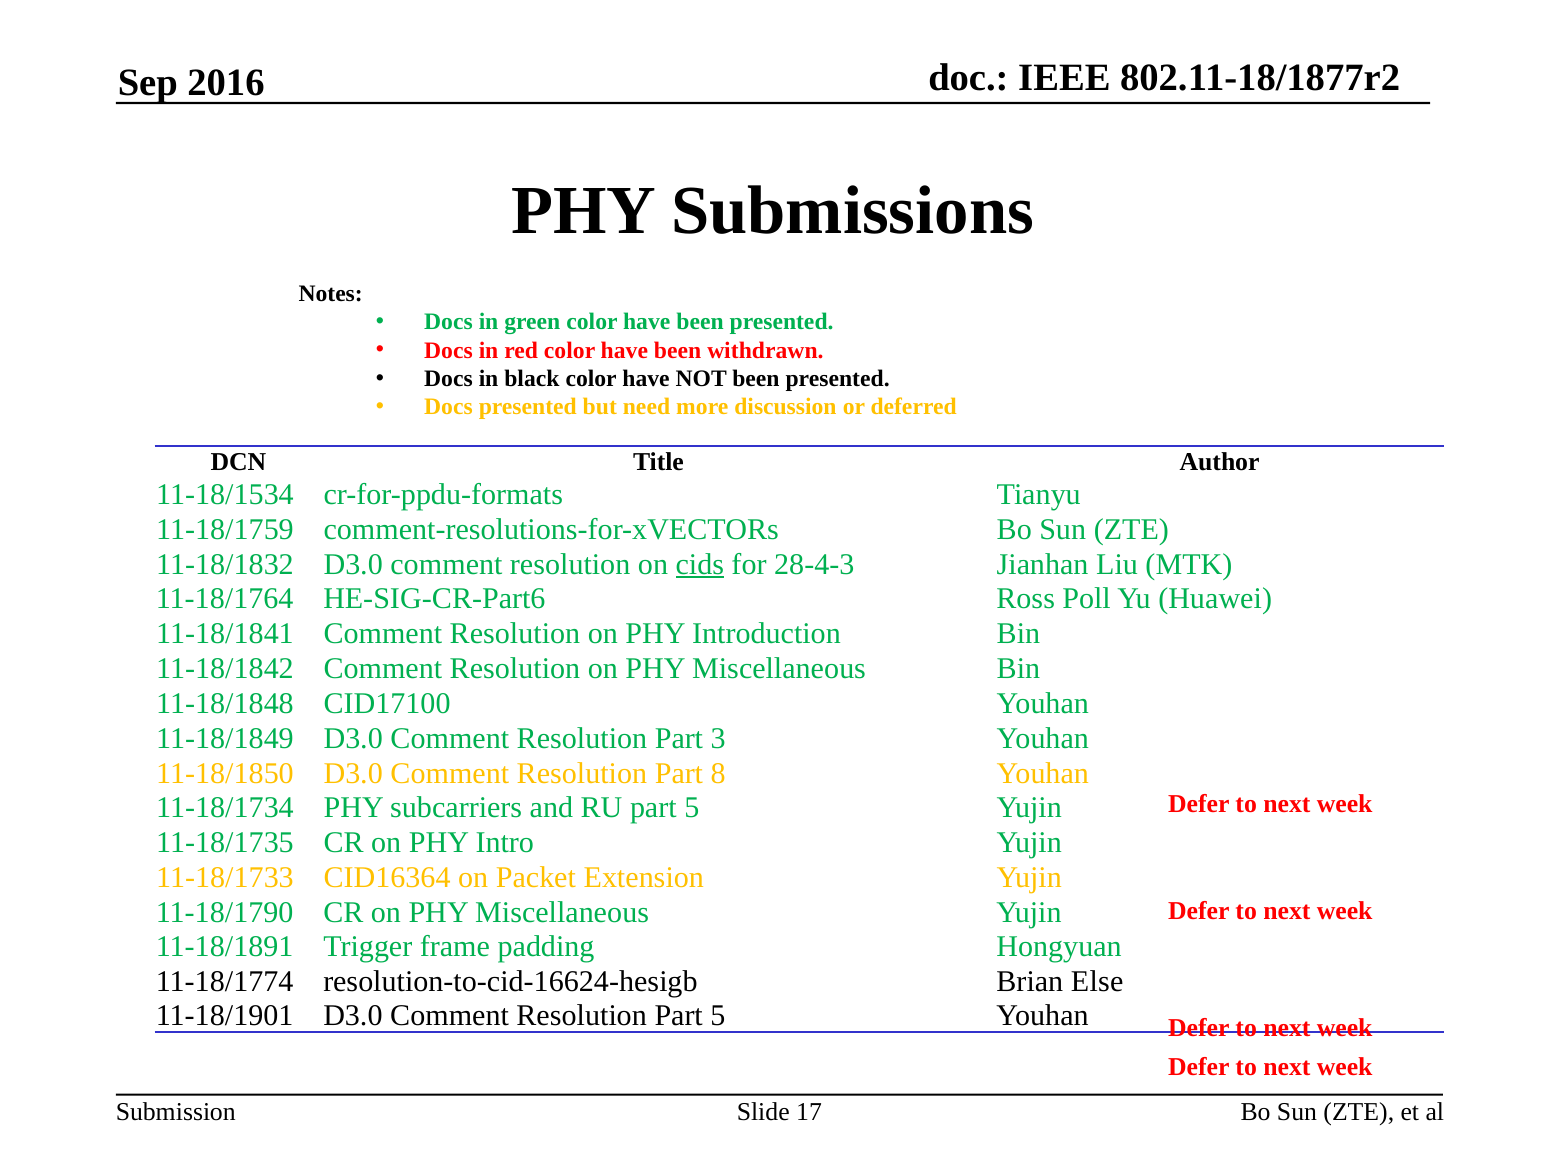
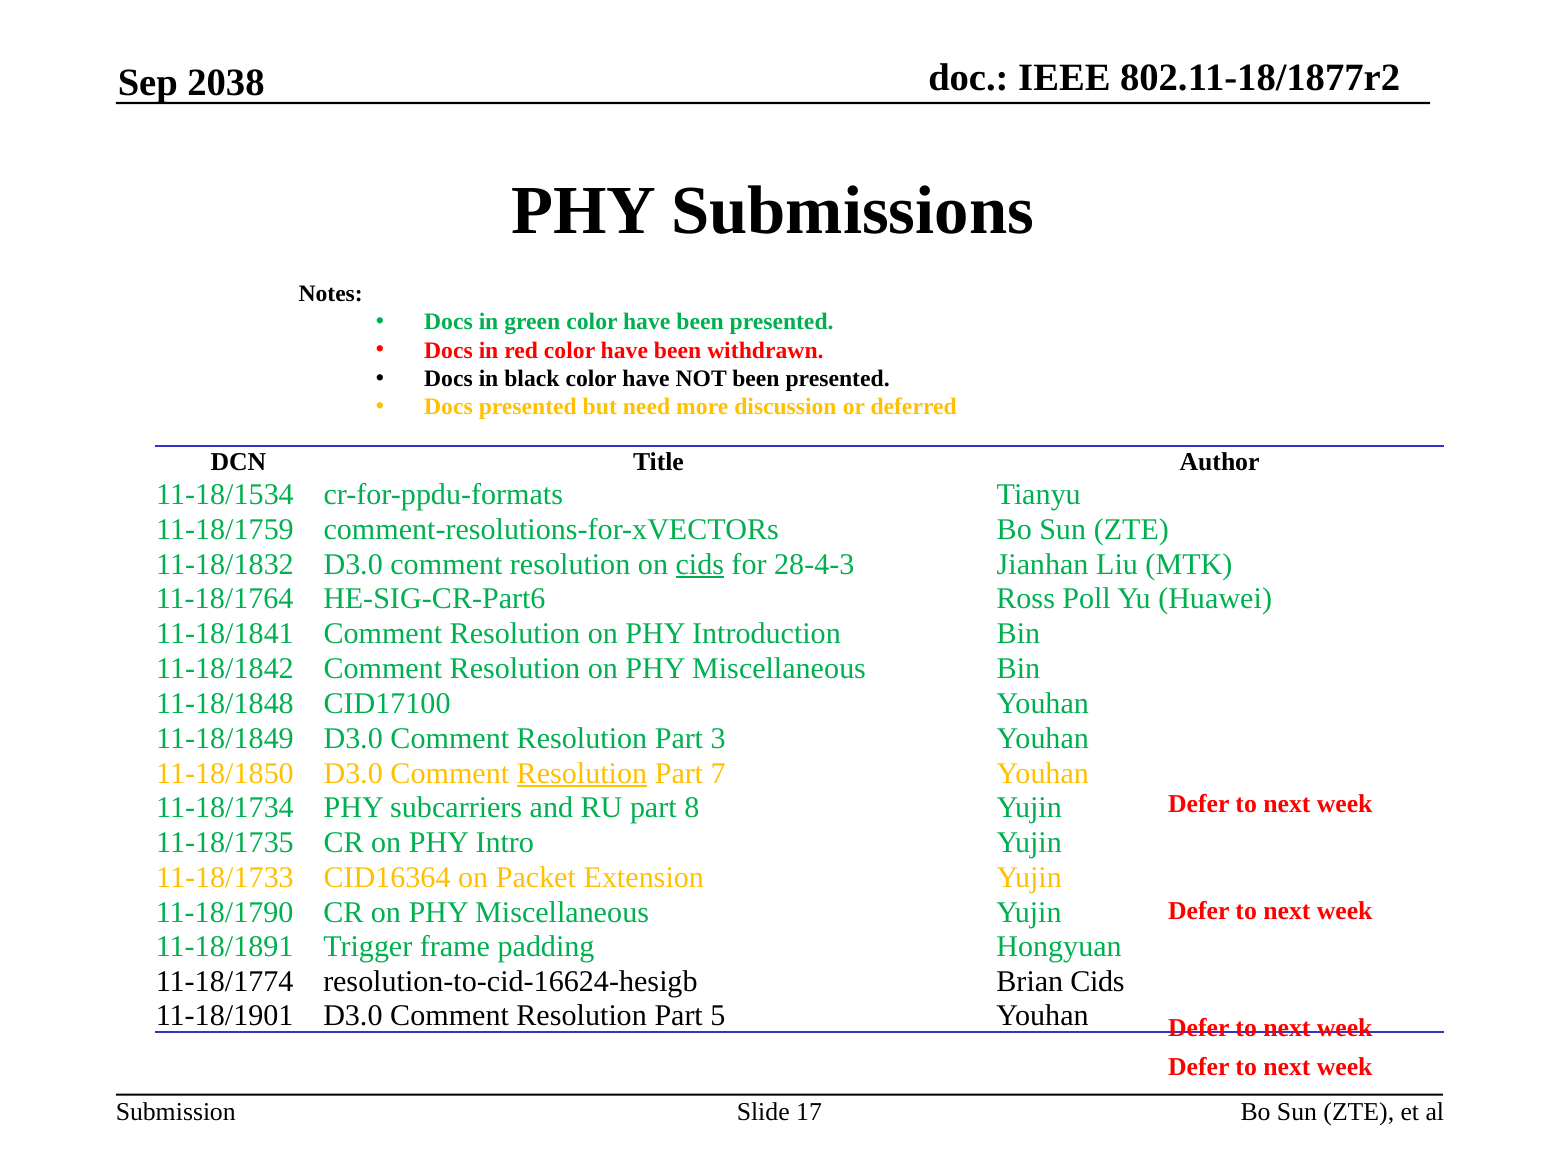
2016: 2016 -> 2038
Resolution at (582, 773) underline: none -> present
8: 8 -> 7
RU part 5: 5 -> 8
Brian Else: Else -> Cids
